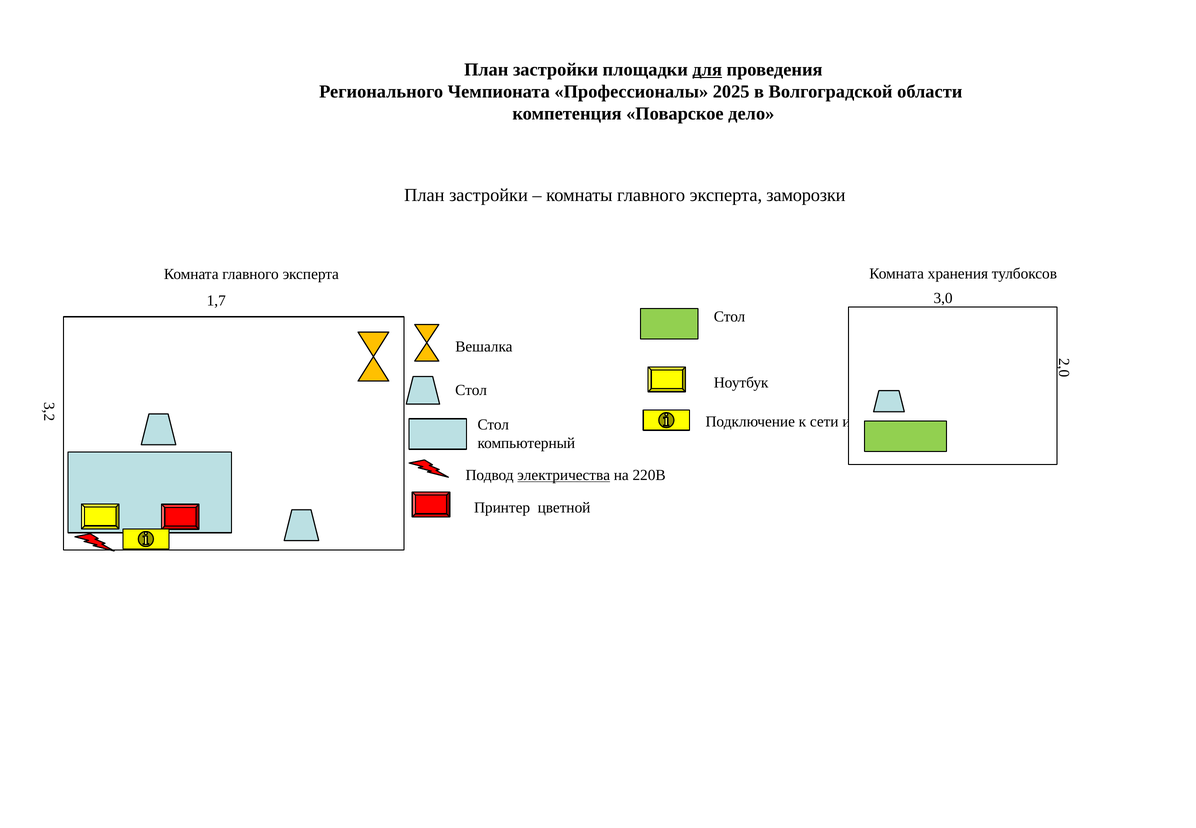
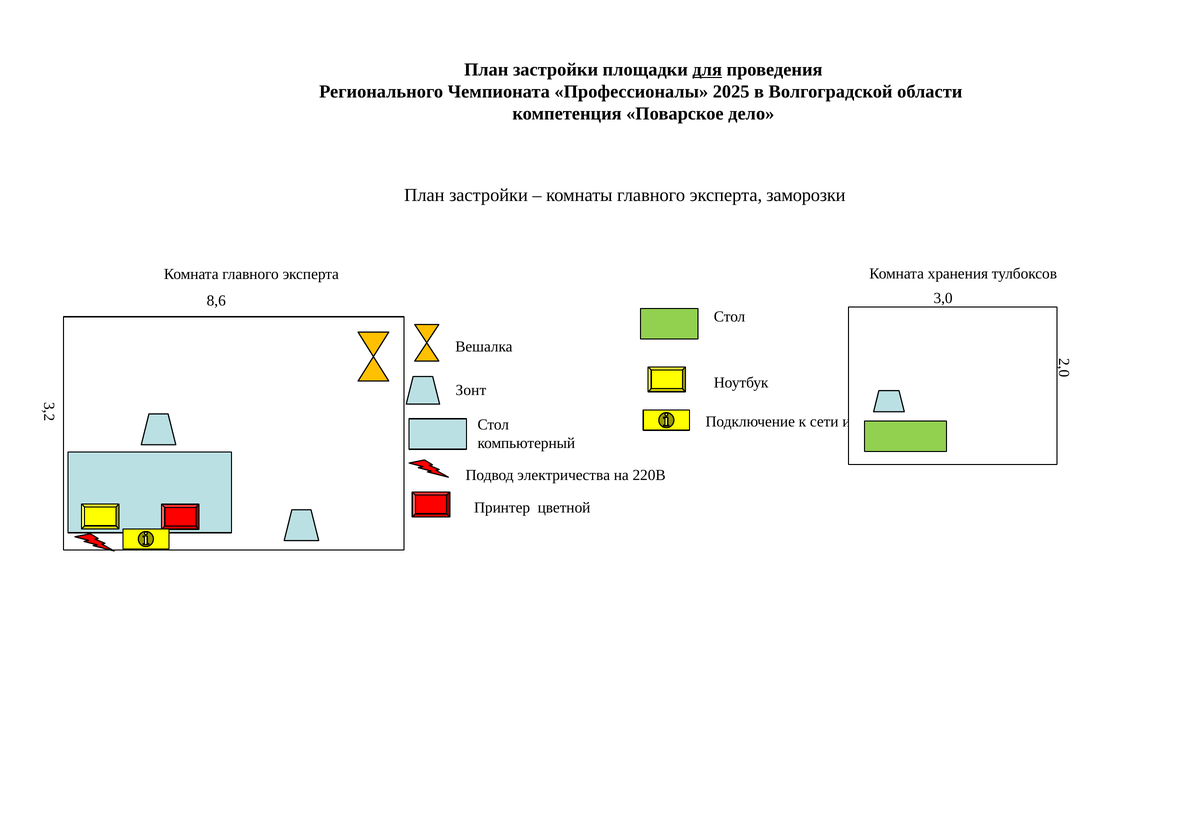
1,7: 1,7 -> 8,6
Стол at (471, 390): Стол -> Зонт
электричества underline: present -> none
